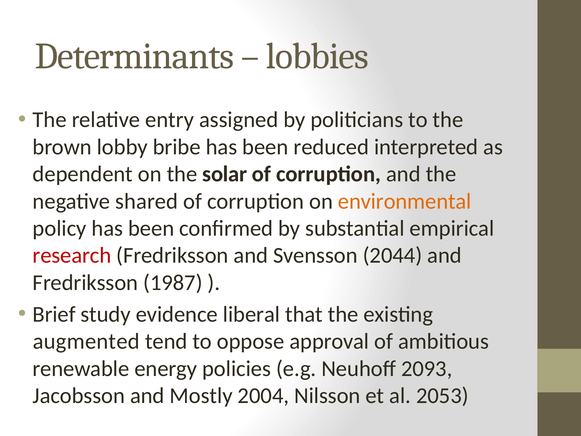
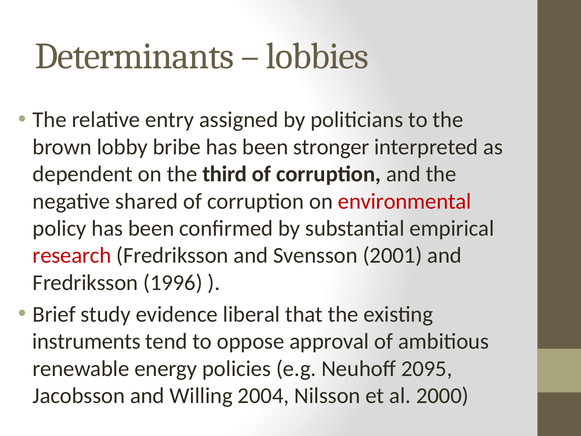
reduced: reduced -> stronger
solar: solar -> third
environmental colour: orange -> red
2044: 2044 -> 2001
1987: 1987 -> 1996
augmented: augmented -> instruments
2093: 2093 -> 2095
Mostly: Mostly -> Willing
2053: 2053 -> 2000
